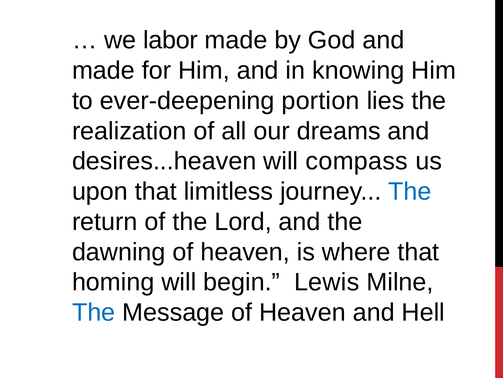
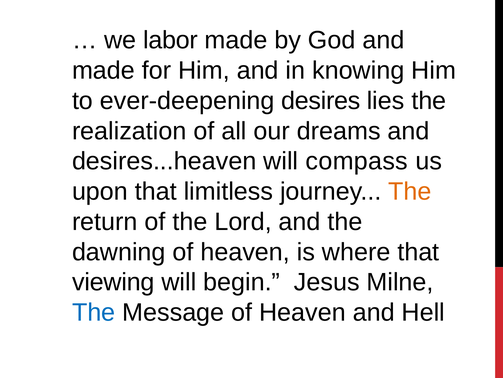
portion: portion -> desires
The at (410, 191) colour: blue -> orange
homing: homing -> viewing
Lewis: Lewis -> Jesus
